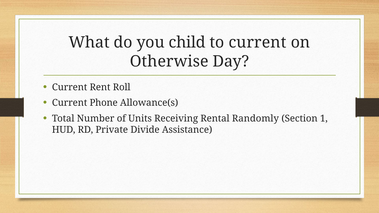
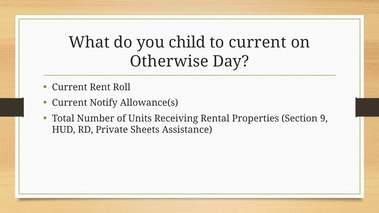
Phone: Phone -> Notify
Randomly: Randomly -> Properties
1: 1 -> 9
Divide: Divide -> Sheets
